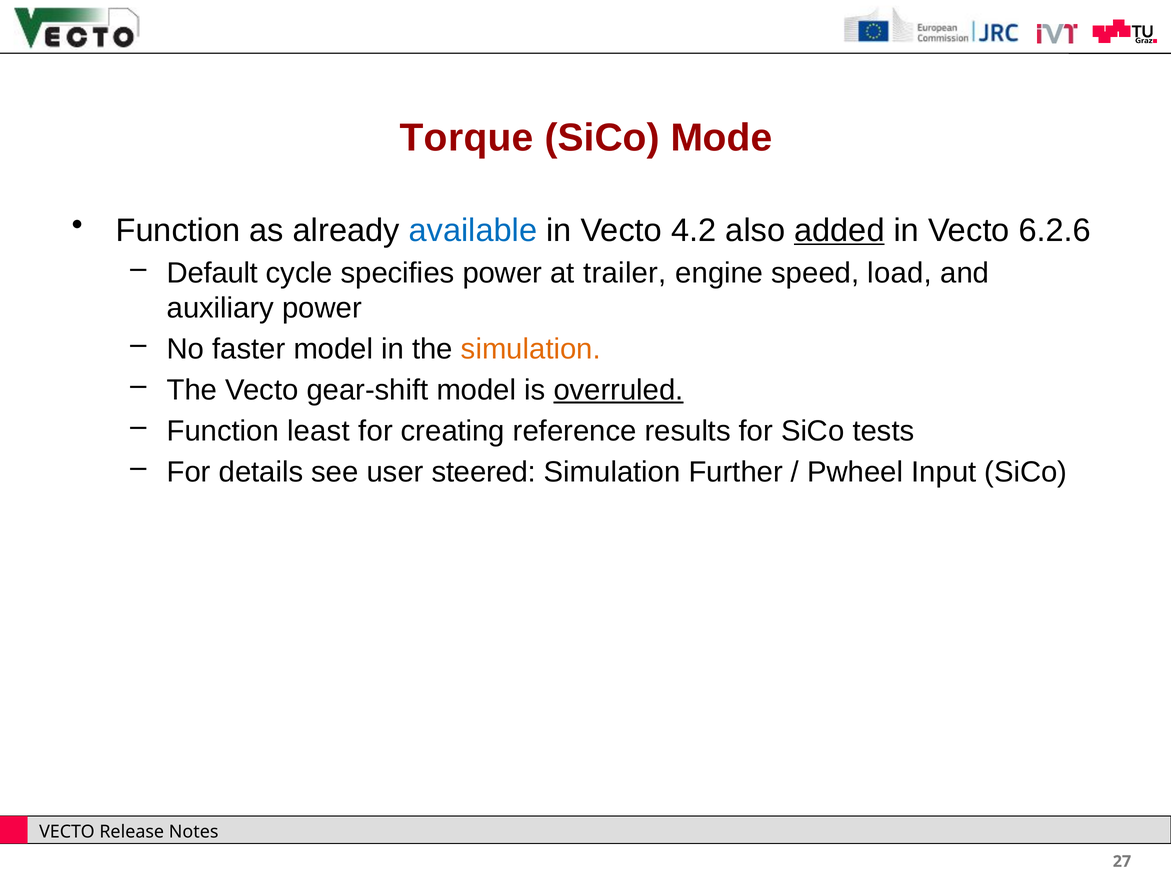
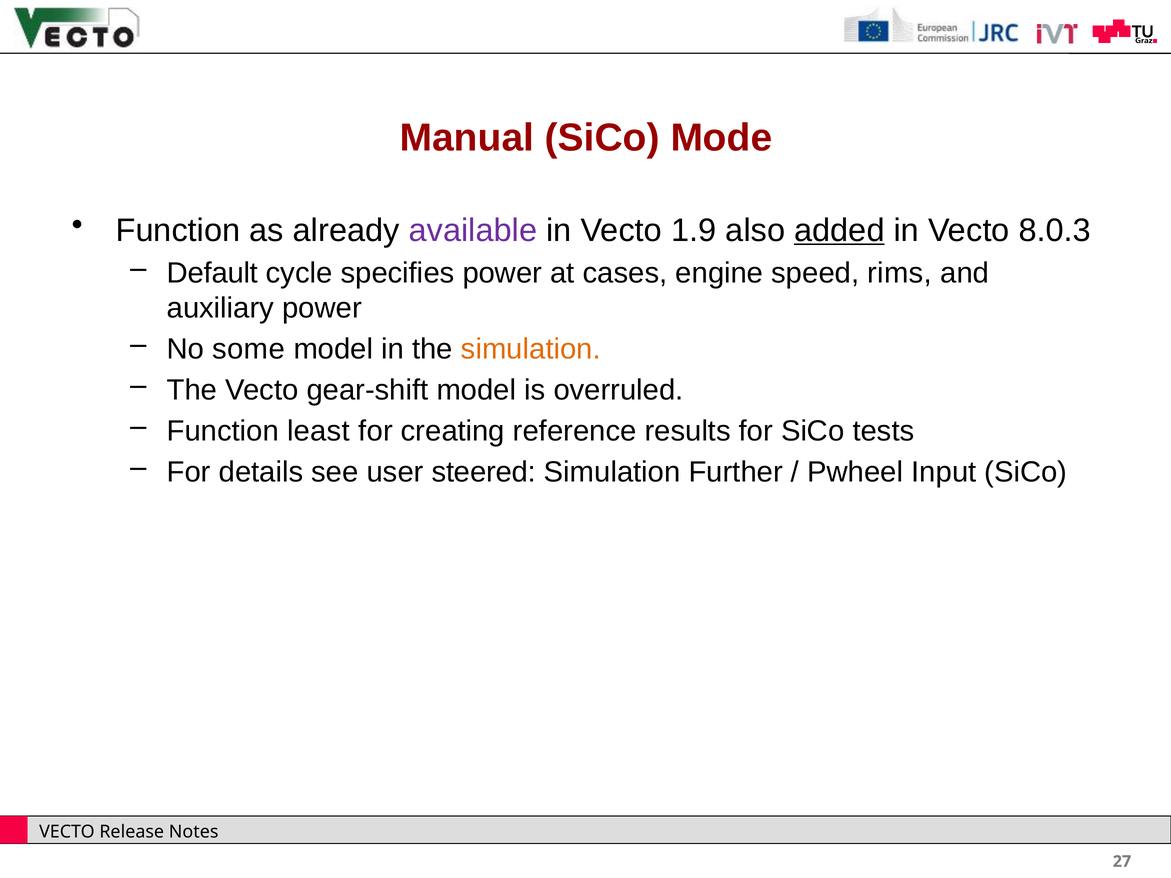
Torque: Torque -> Manual
available colour: blue -> purple
4.2: 4.2 -> 1.9
6.2.6: 6.2.6 -> 8.0.3
trailer: trailer -> cases
load: load -> rims
faster: faster -> some
overruled underline: present -> none
